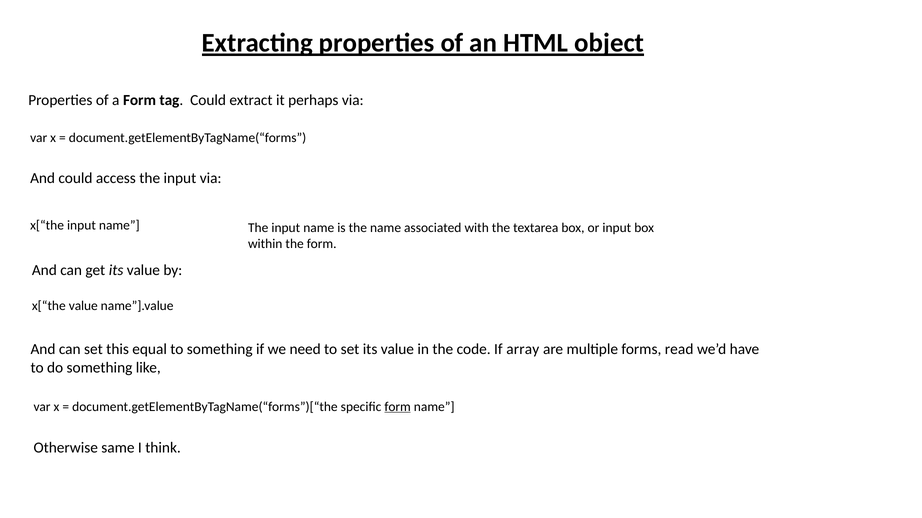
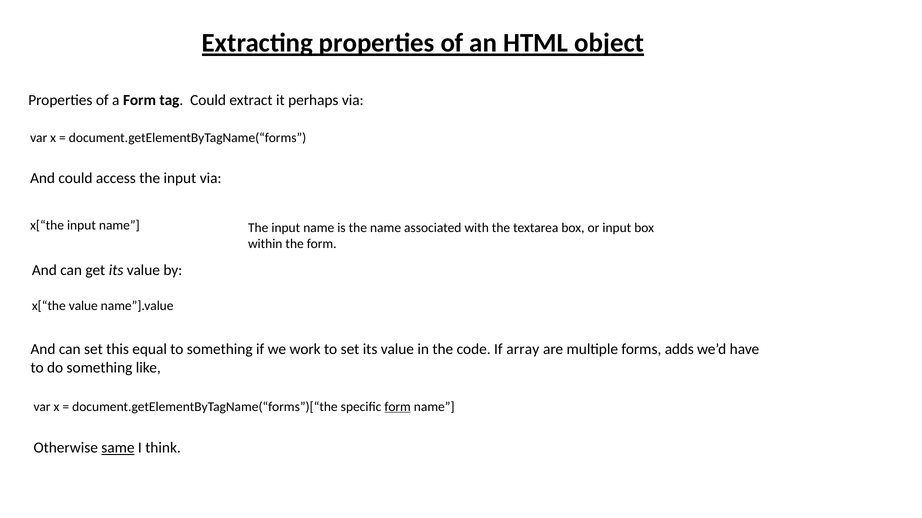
need: need -> work
read: read -> adds
same underline: none -> present
